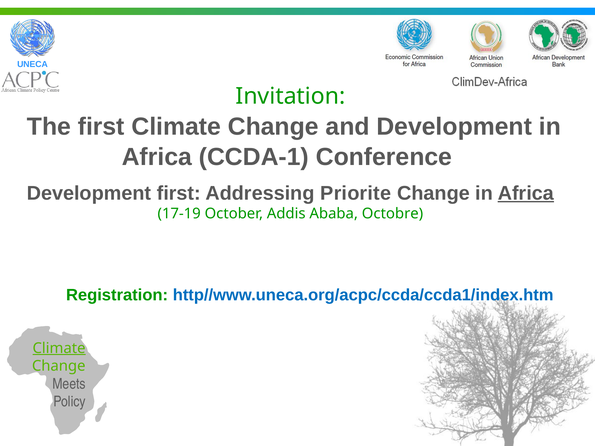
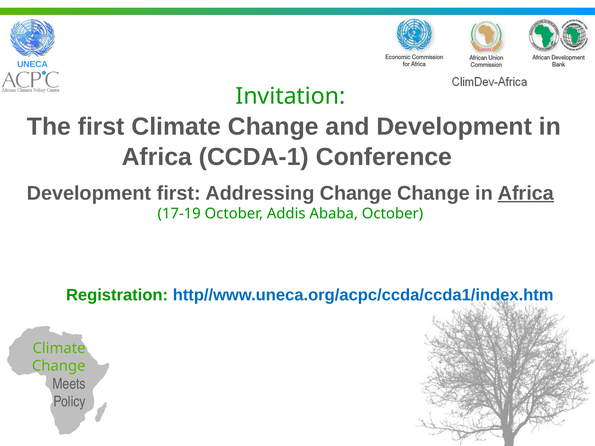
Addressing Priorite: Priorite -> Change
Ababa Octobre: Octobre -> October
Climate at (59, 348) underline: present -> none
